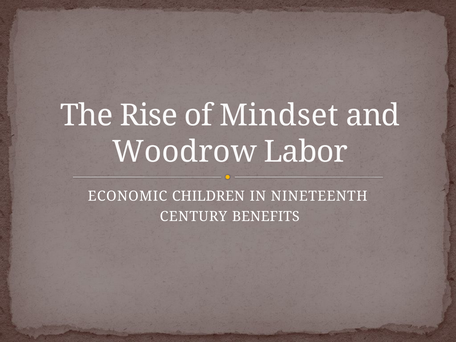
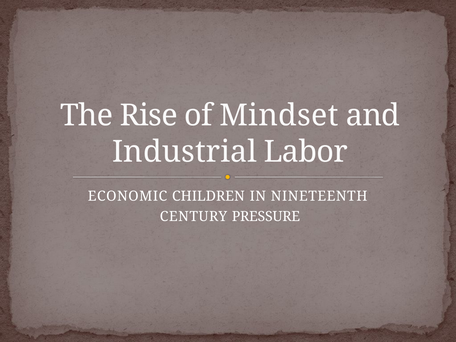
Woodrow: Woodrow -> Industrial
BENEFITS: BENEFITS -> PRESSURE
